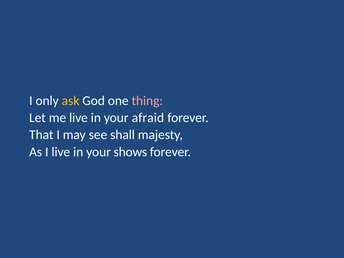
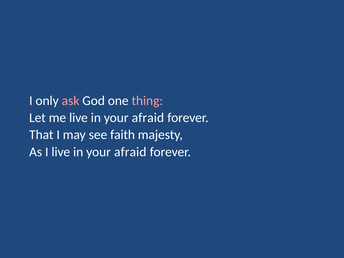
ask colour: yellow -> pink
shall: shall -> faith
shows at (130, 152): shows -> afraid
